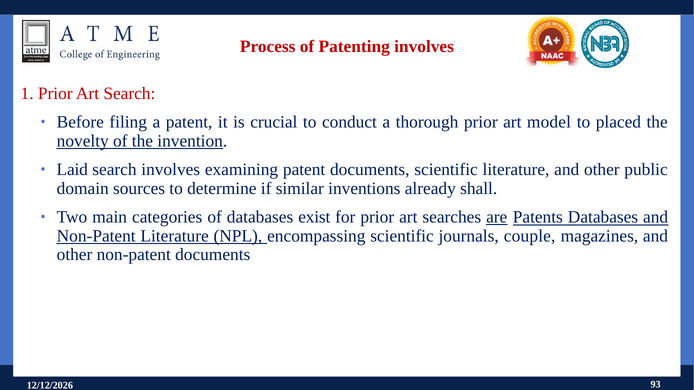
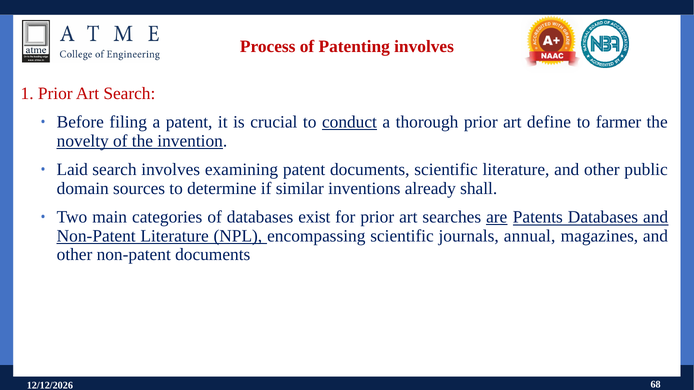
conduct underline: none -> present
model: model -> define
placed: placed -> farmer
couple: couple -> annual
93: 93 -> 68
